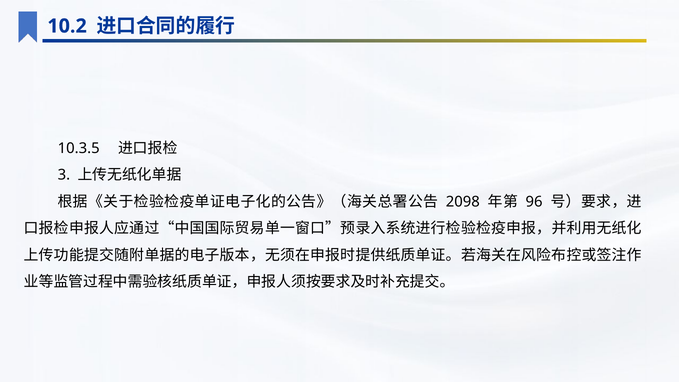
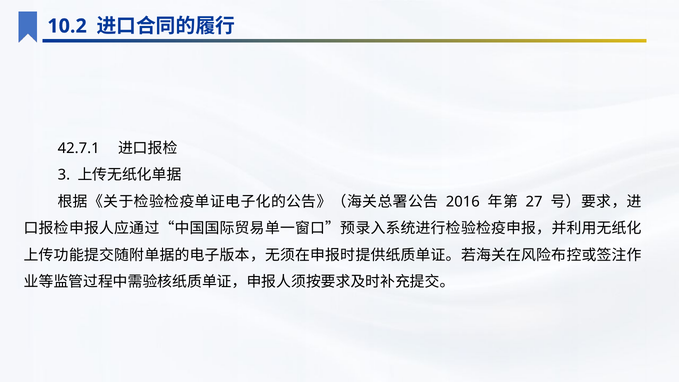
10.3.5: 10.3.5 -> 42.7.1
2098: 2098 -> 2016
96: 96 -> 27
